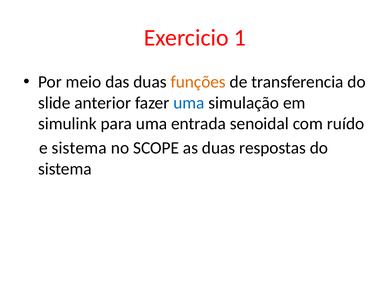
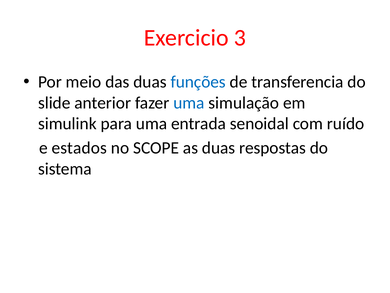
1: 1 -> 3
funções colour: orange -> blue
e sistema: sistema -> estados
